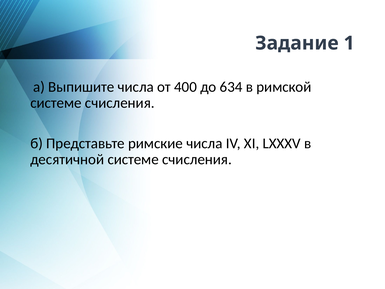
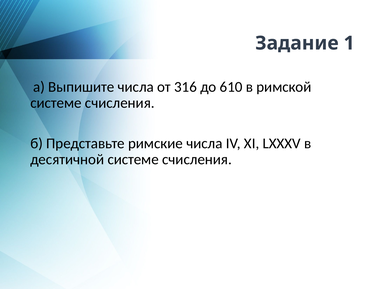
400: 400 -> 316
634: 634 -> 610
